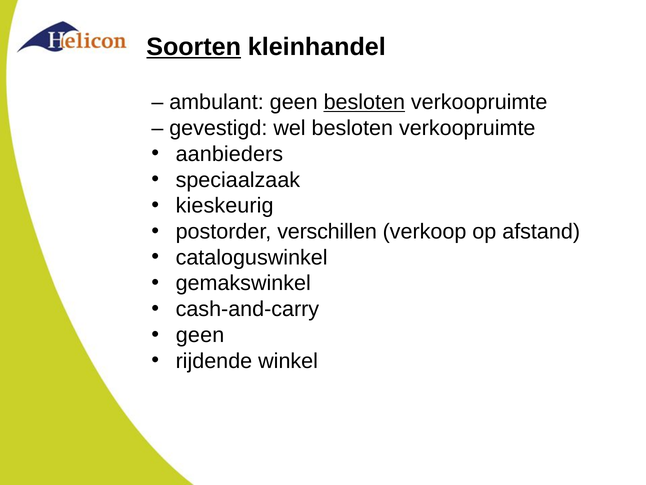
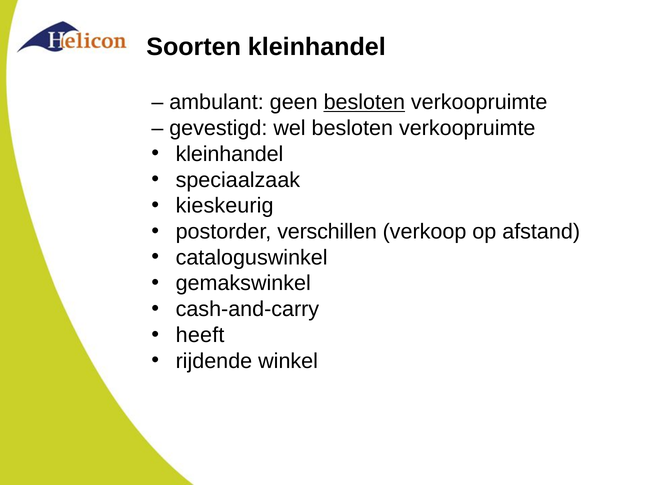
Soorten underline: present -> none
aanbieders at (229, 154): aanbieders -> kleinhandel
geen at (200, 335): geen -> heeft
